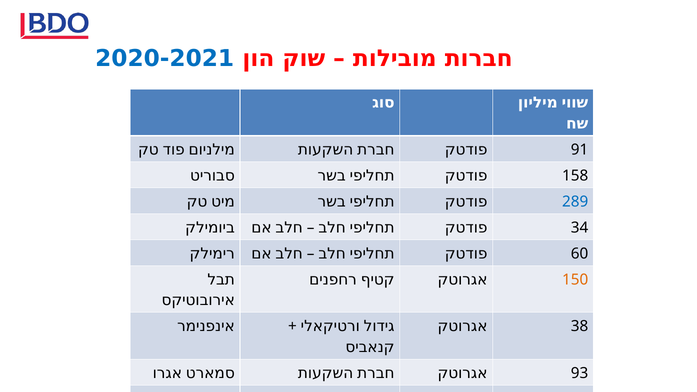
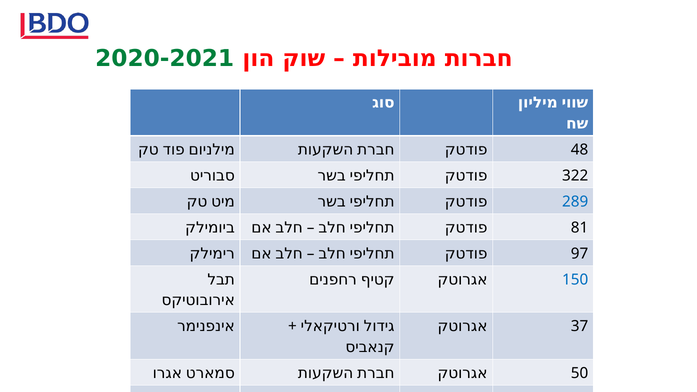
2020-2021 colour: blue -> green
91: 91 -> 48
158: 158 -> 322
34: 34 -> 81
60 at (580, 254): 60 -> 97
150 colour: orange -> blue
38: 38 -> 37
93: 93 -> 50
